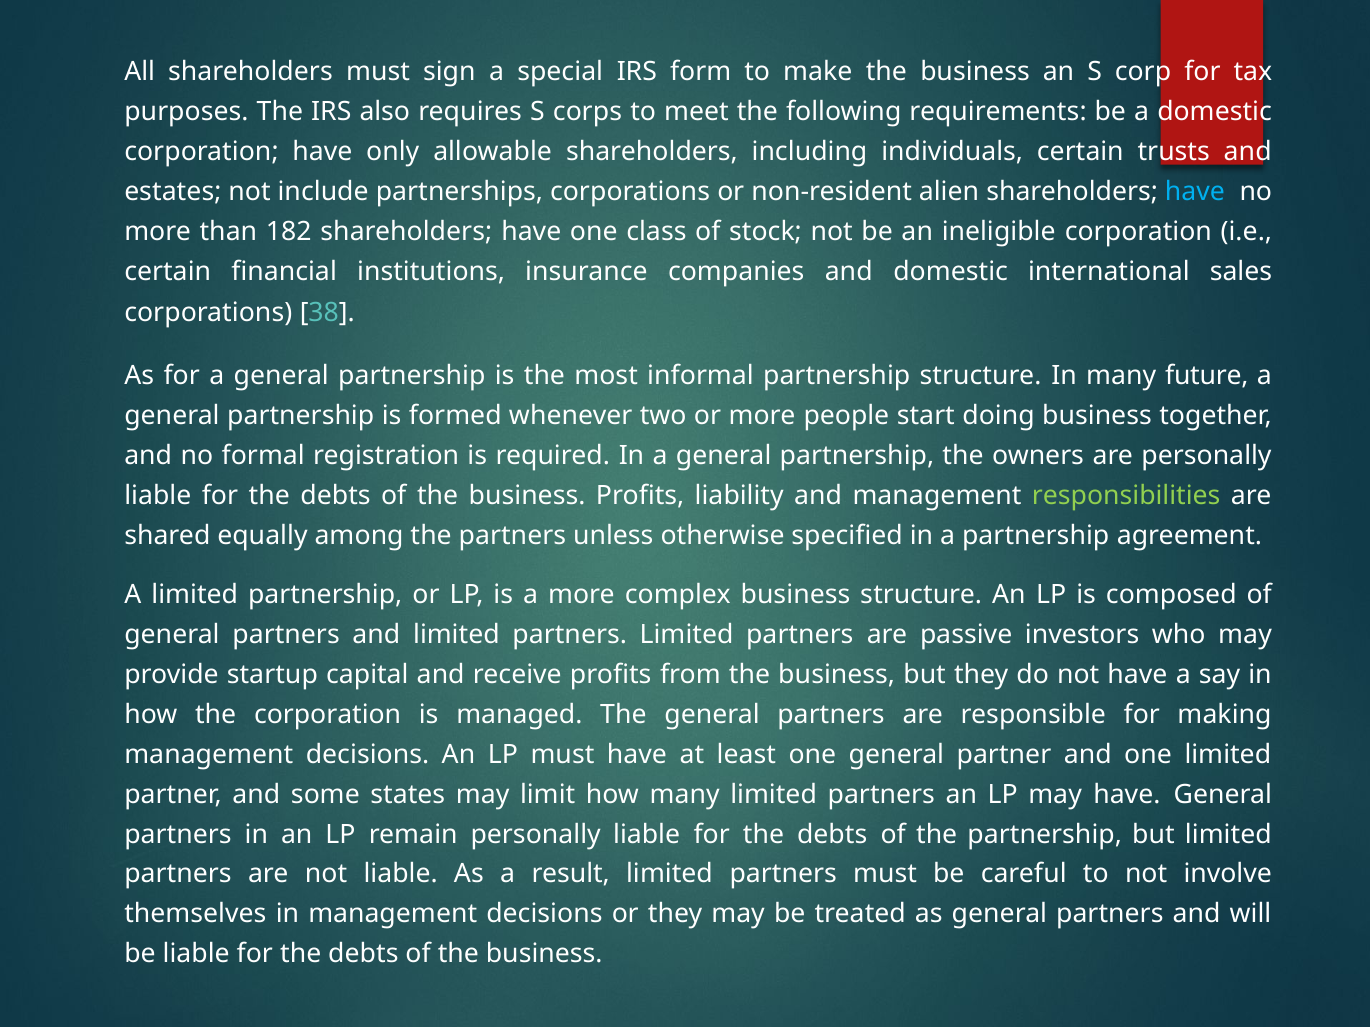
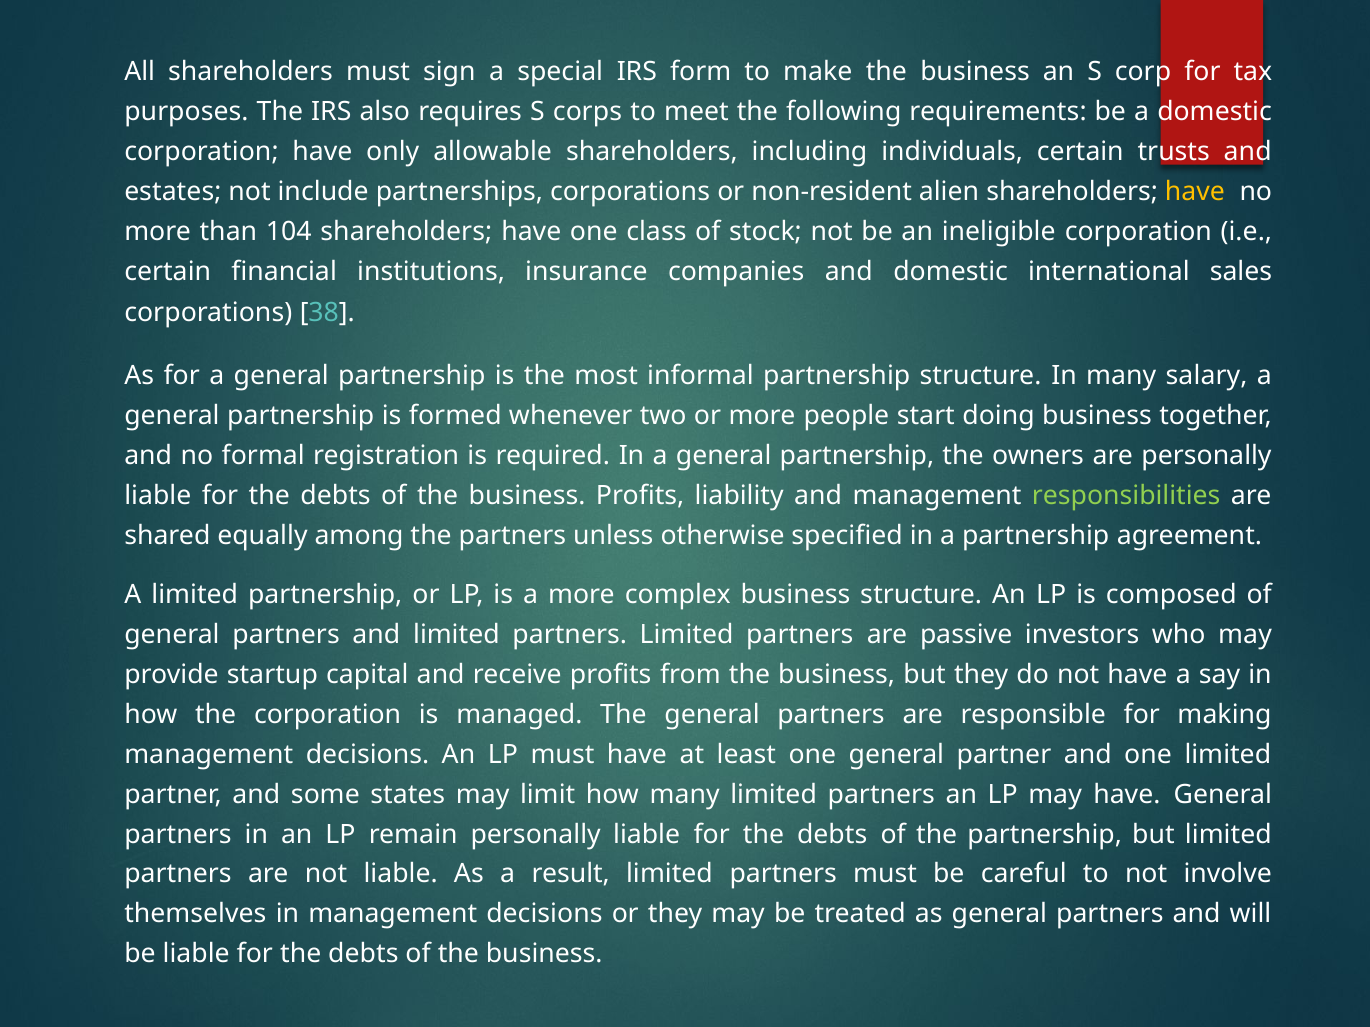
have at (1195, 192) colour: light blue -> yellow
182: 182 -> 104
future: future -> salary
